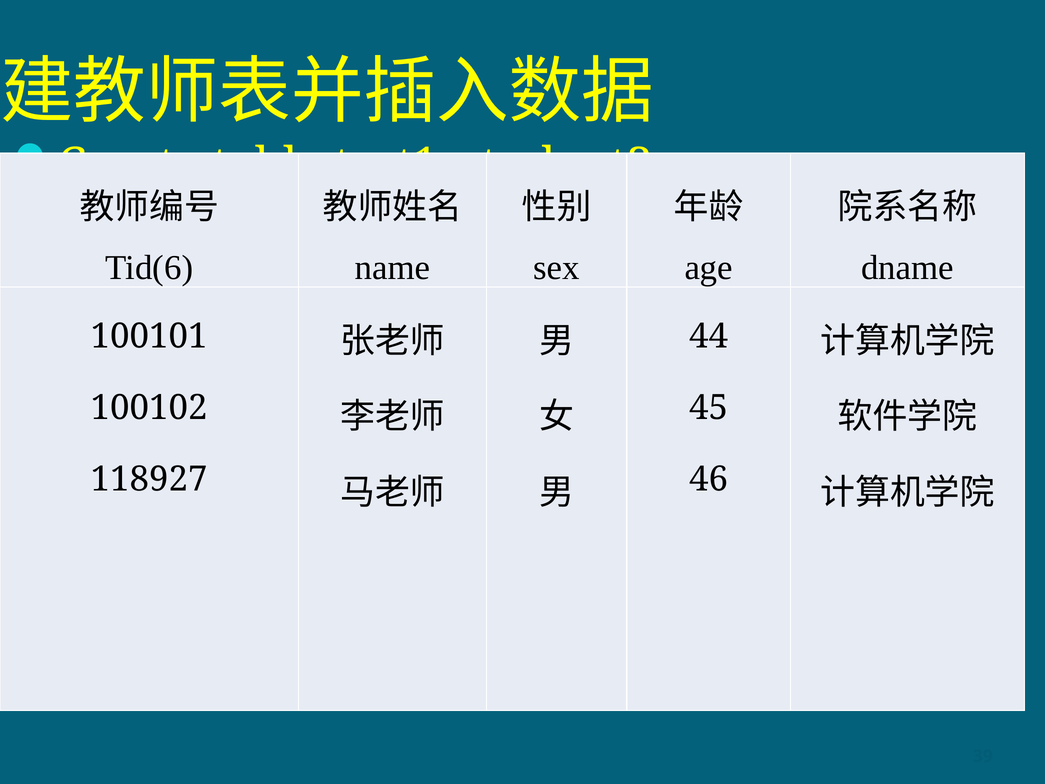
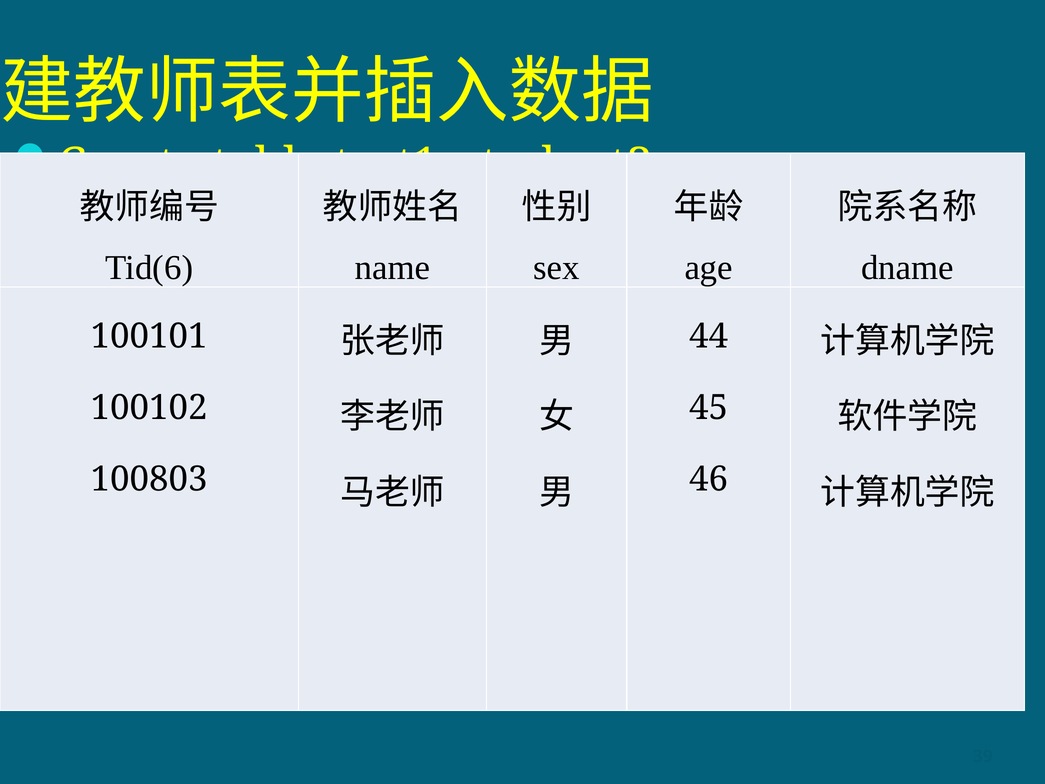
118927: 118927 -> 100803
